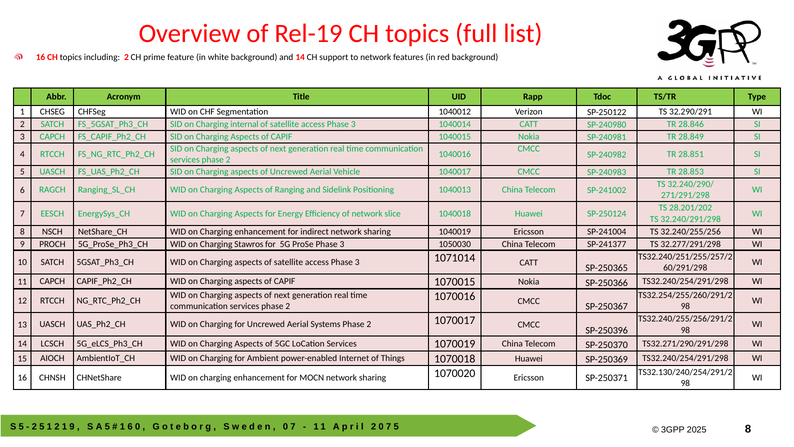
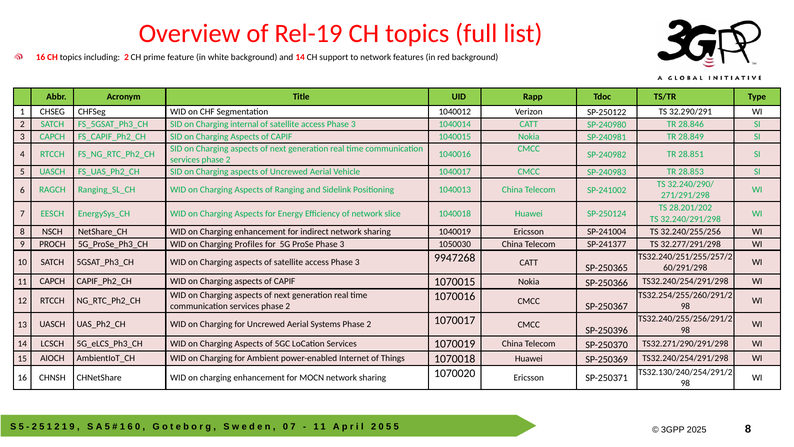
Stawros: Stawros -> Profiles
1071014: 1071014 -> 9947268
7 at (389, 426): 7 -> 5
